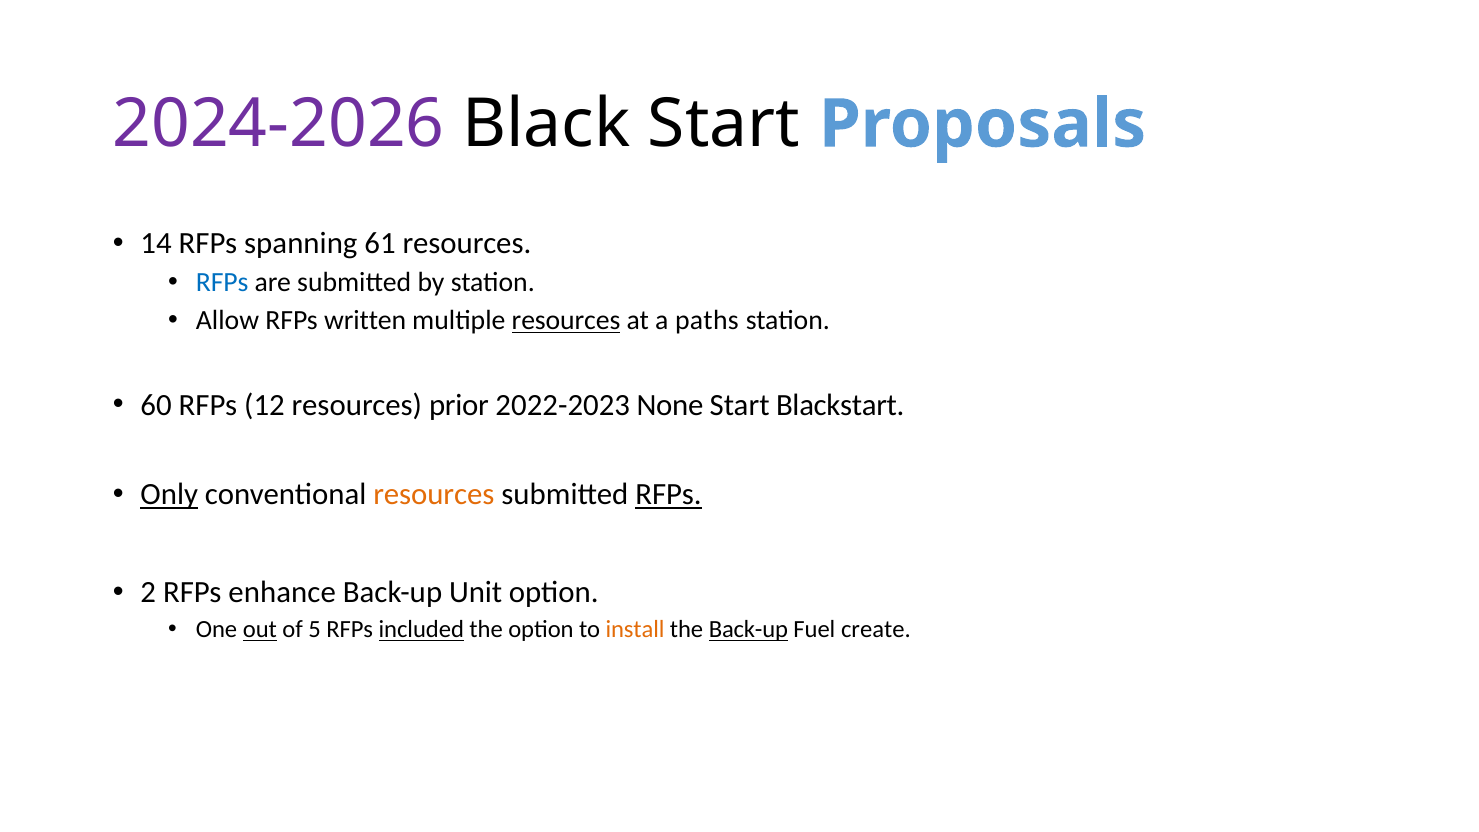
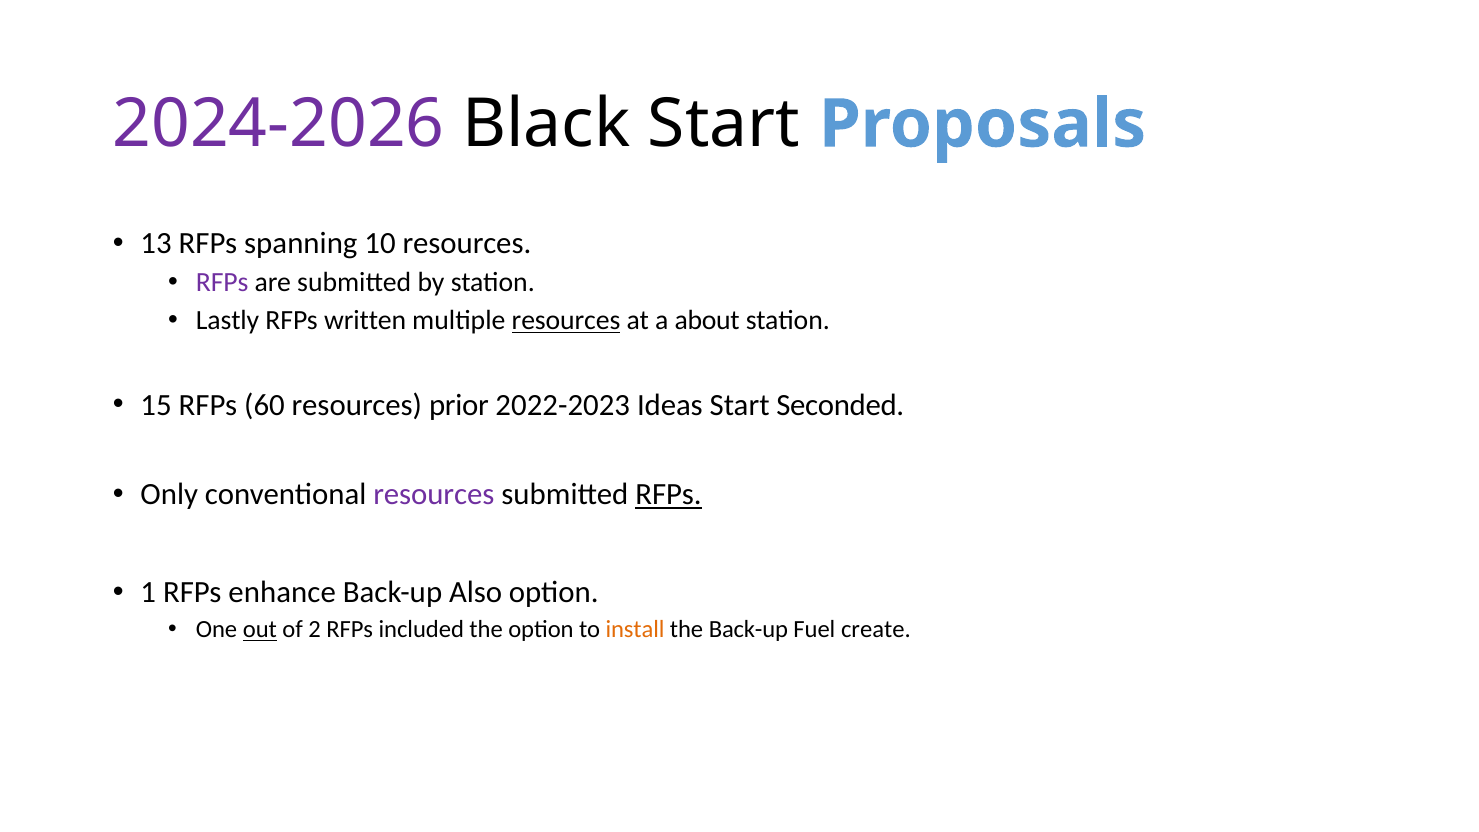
14: 14 -> 13
61: 61 -> 10
RFPs at (222, 283) colour: blue -> purple
Allow: Allow -> Lastly
paths: paths -> about
60: 60 -> 15
12: 12 -> 60
None: None -> Ideas
Blackstart: Blackstart -> Seconded
Only underline: present -> none
resources at (434, 495) colour: orange -> purple
2: 2 -> 1
Unit: Unit -> Also
5: 5 -> 2
included underline: present -> none
Back-up at (748, 630) underline: present -> none
